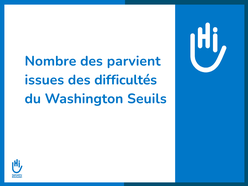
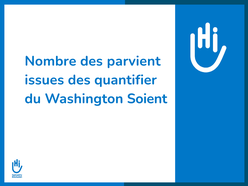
difficultés: difficultés -> quantifier
Seuils: Seuils -> Soient
